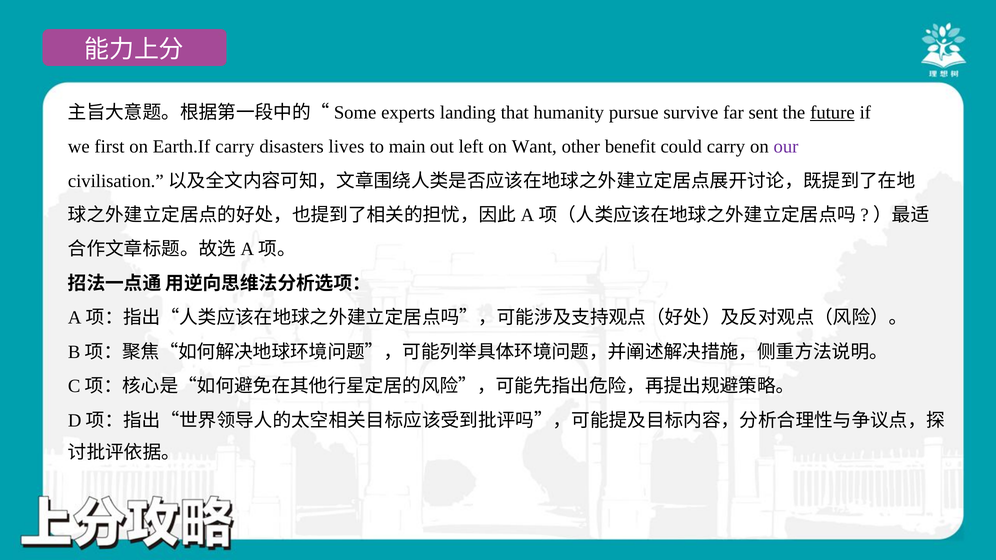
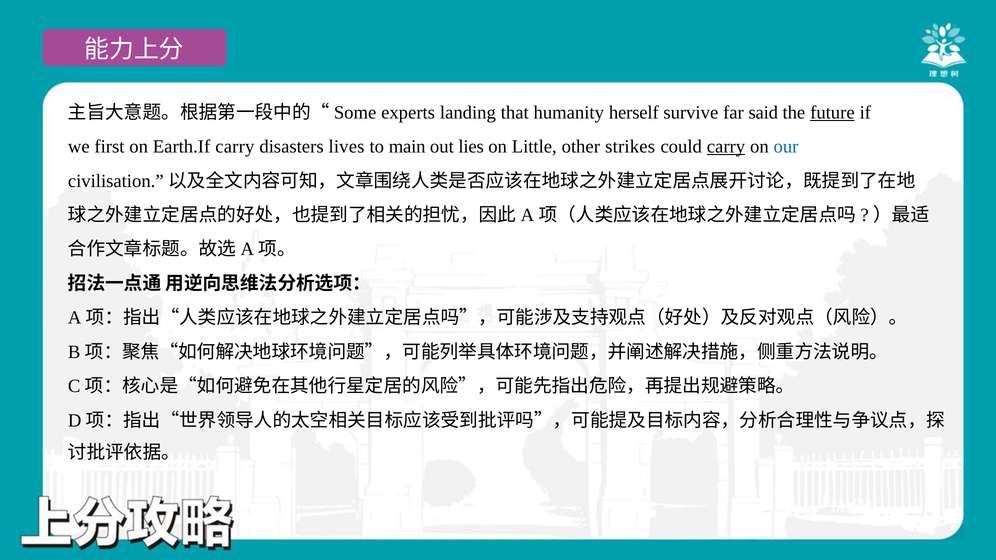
pursue: pursue -> herself
sent: sent -> said
left: left -> lies
Want: Want -> Little
benefit: benefit -> strikes
carry at (726, 147) underline: none -> present
our colour: purple -> blue
